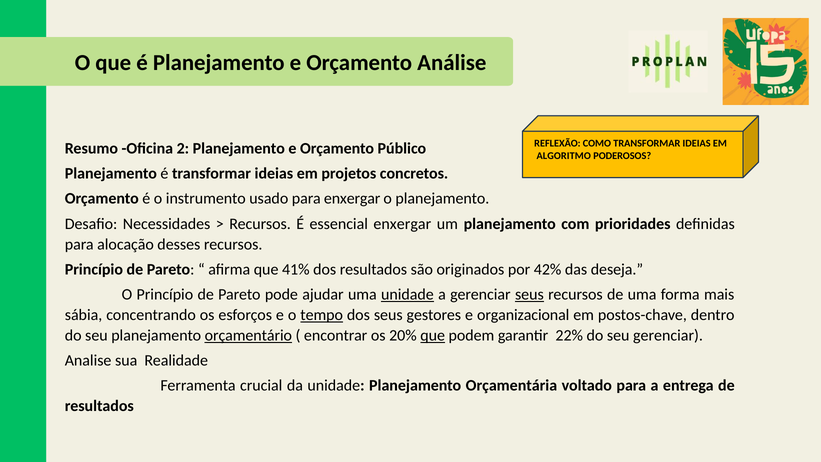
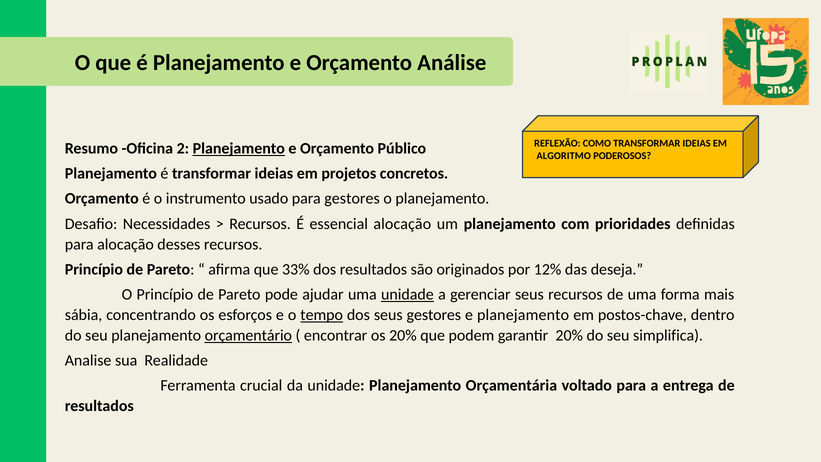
Planejamento at (239, 148) underline: none -> present
para enxergar: enxergar -> gestores
essencial enxergar: enxergar -> alocação
41%: 41% -> 33%
42%: 42% -> 12%
seus at (529, 294) underline: present -> none
e organizacional: organizacional -> planejamento
que at (433, 335) underline: present -> none
garantir 22%: 22% -> 20%
seu gerenciar: gerenciar -> simplifica
